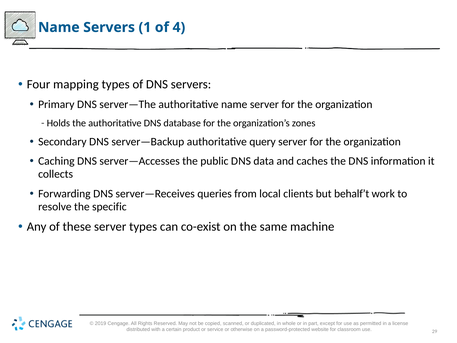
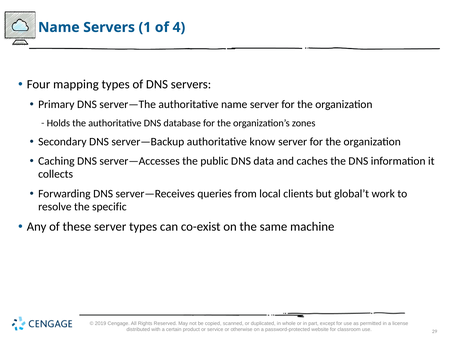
query: query -> know
behalf’t: behalf’t -> global’t
